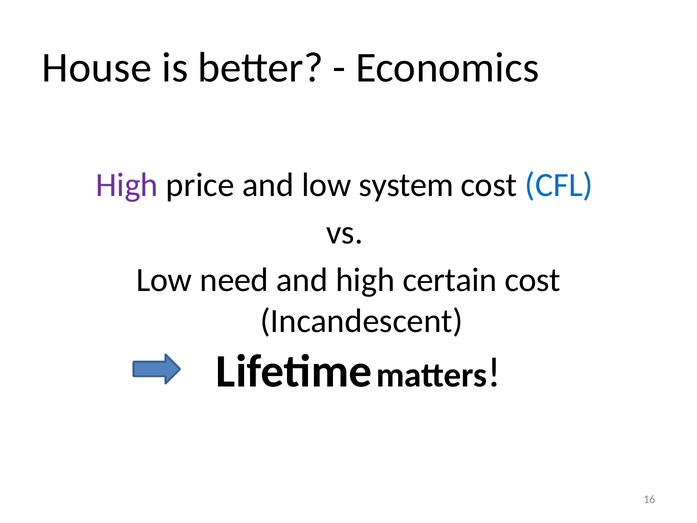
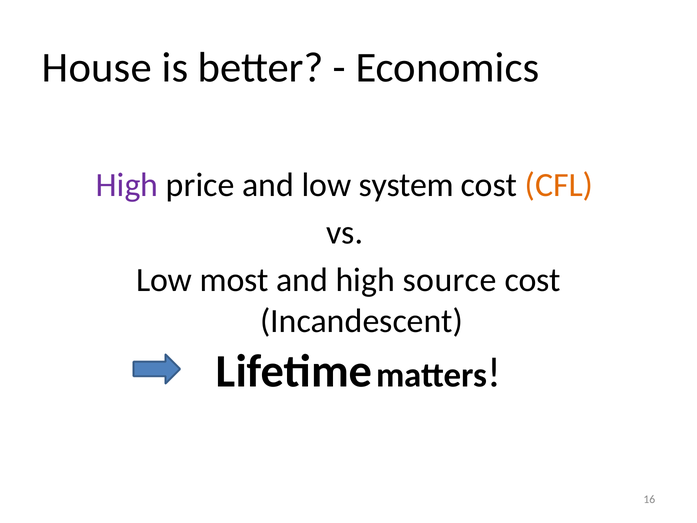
CFL colour: blue -> orange
need: need -> most
certain: certain -> source
